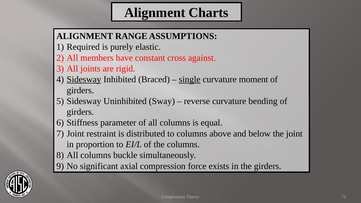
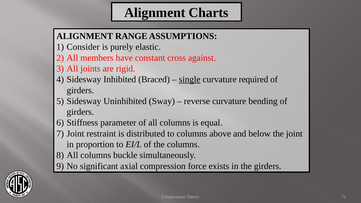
Required: Required -> Consider
Sidesway at (84, 79) underline: present -> none
moment: moment -> required
